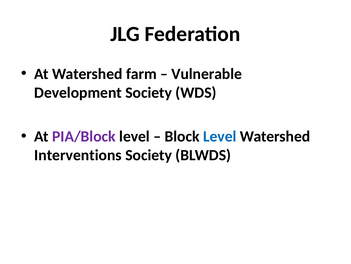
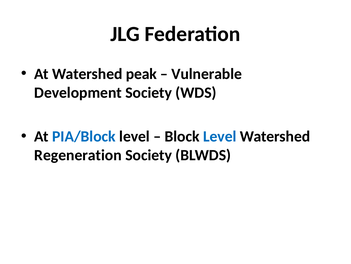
farm: farm -> peak
PIA/Block colour: purple -> blue
Interventions: Interventions -> Regeneration
